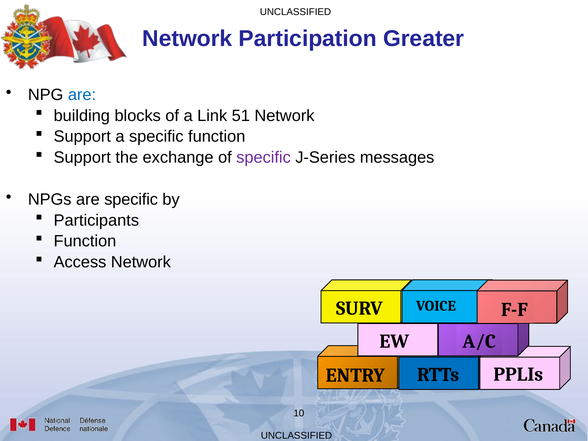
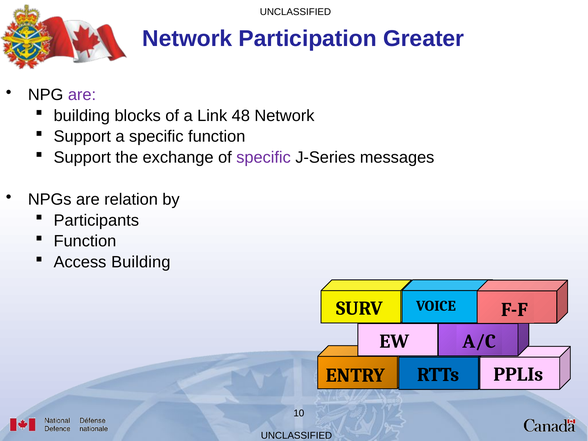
are at (82, 95) colour: blue -> purple
51: 51 -> 48
are specific: specific -> relation
Access Network: Network -> Building
